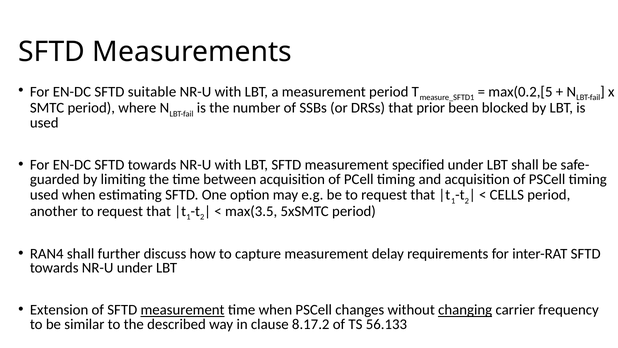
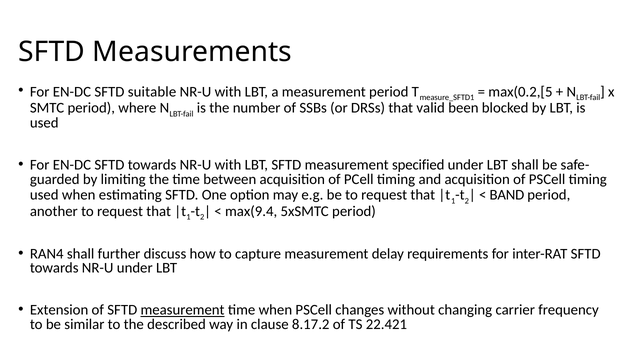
prior: prior -> valid
CELLS: CELLS -> BAND
max(3.5: max(3.5 -> max(9.4
changing underline: present -> none
56.133: 56.133 -> 22.421
